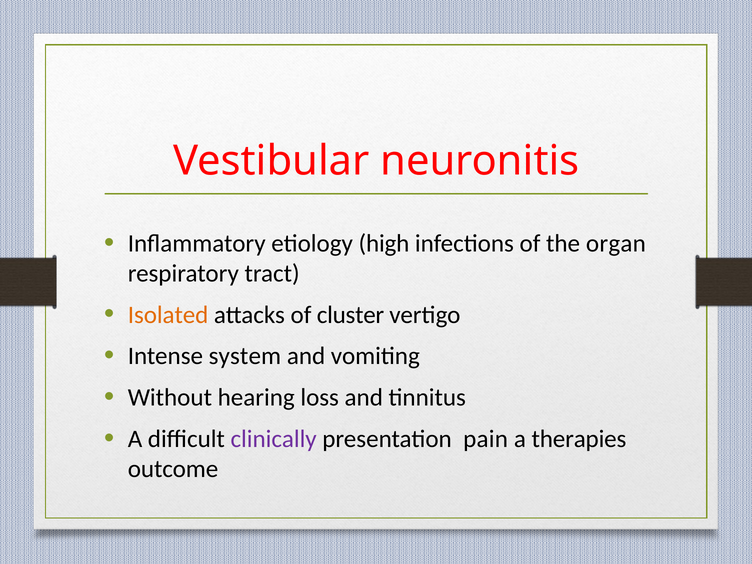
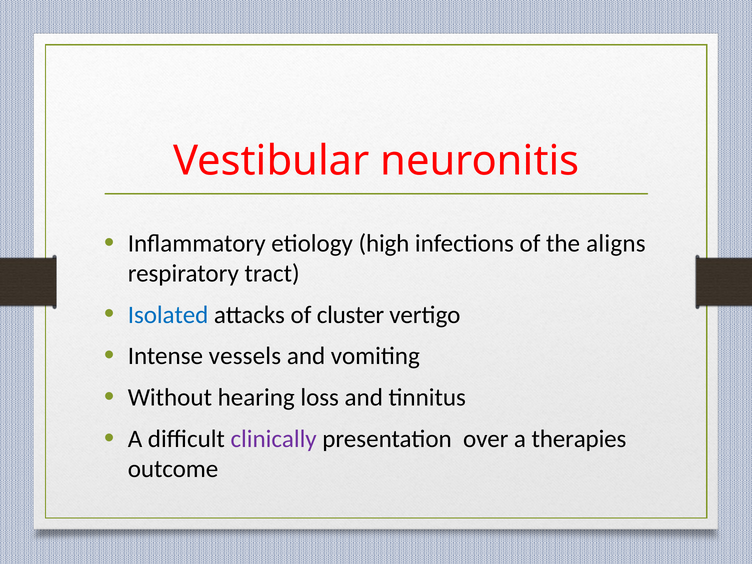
organ: organ -> aligns
Isolated colour: orange -> blue
system: system -> vessels
pain: pain -> over
